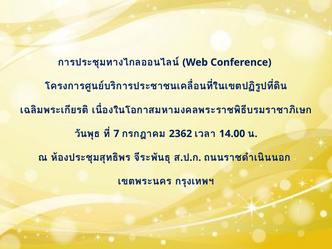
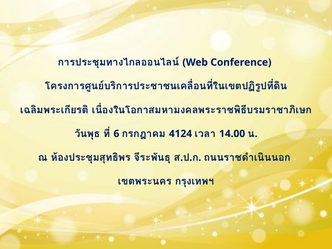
7: 7 -> 6
2362: 2362 -> 4124
